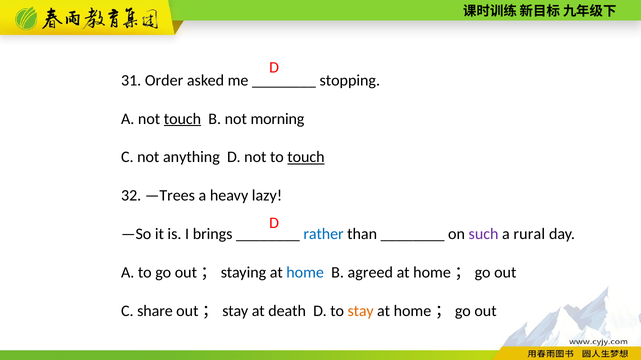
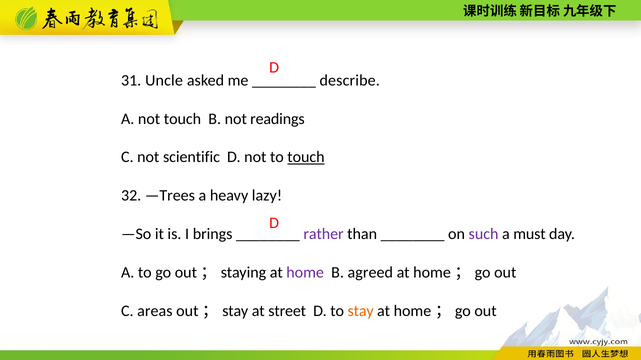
Order: Order -> Uncle
stopping: stopping -> describe
touch at (182, 119) underline: present -> none
morning: morning -> readings
anything: anything -> scientific
rather colour: blue -> purple
rural: rural -> must
home colour: blue -> purple
share: share -> areas
death: death -> street
